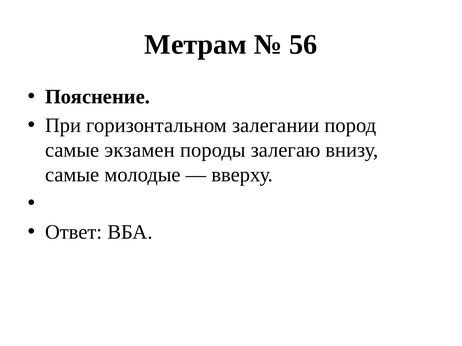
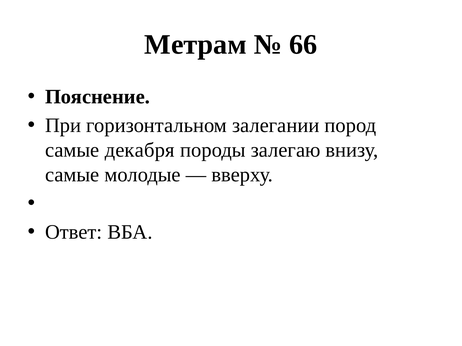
56: 56 -> 66
экзамен: экзамен -> декабря
